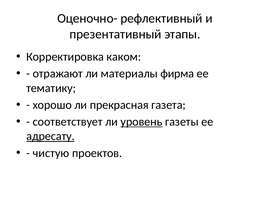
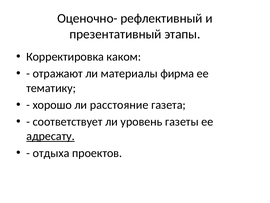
прекрасная: прекрасная -> расстояние
уровень underline: present -> none
чистую: чистую -> отдыха
